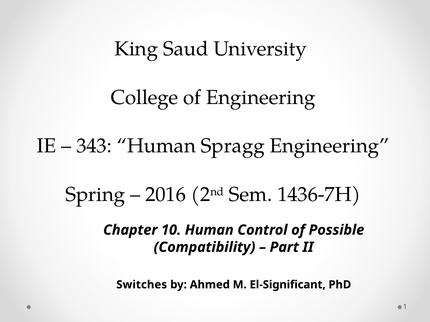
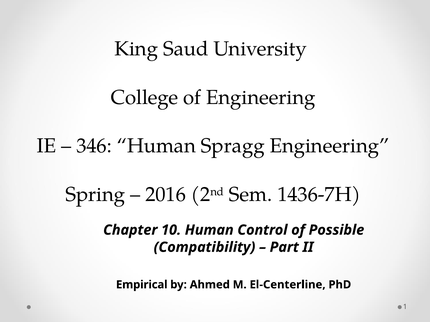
343: 343 -> 346
Switches: Switches -> Empirical
El-Significant: El-Significant -> El-Centerline
